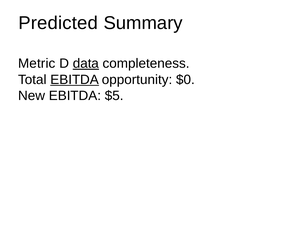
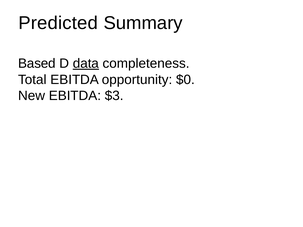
Metric: Metric -> Based
EBITDA at (75, 80) underline: present -> none
$5: $5 -> $3
